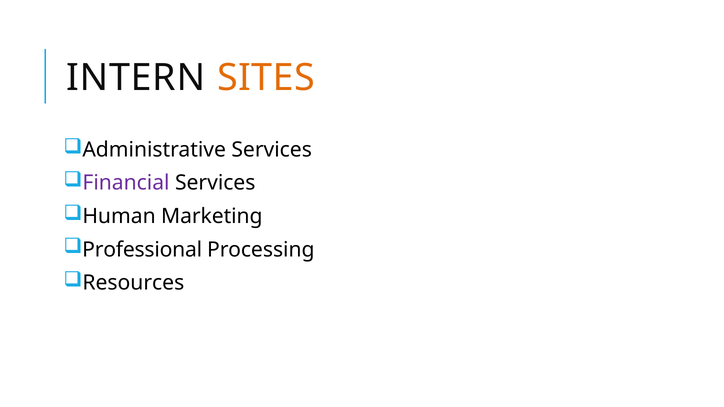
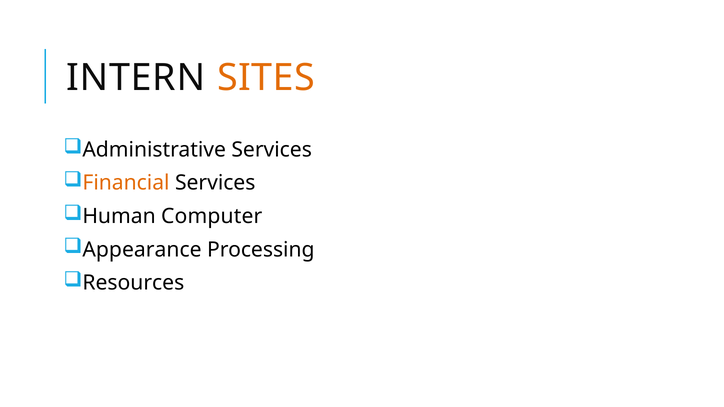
Financial colour: purple -> orange
Marketing: Marketing -> Computer
Professional: Professional -> Appearance
